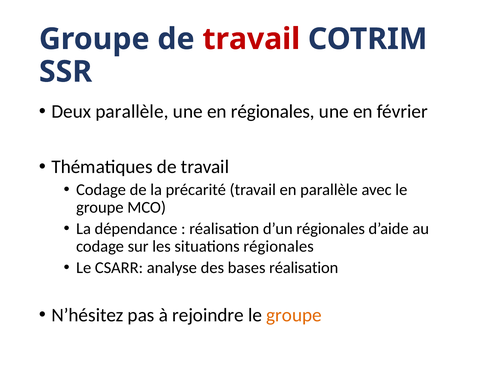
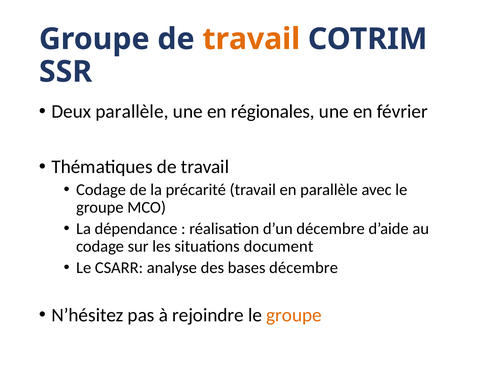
travail at (251, 39) colour: red -> orange
d’un régionales: régionales -> décembre
situations régionales: régionales -> document
bases réalisation: réalisation -> décembre
